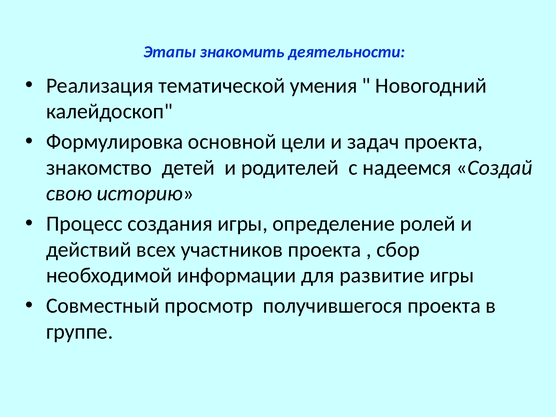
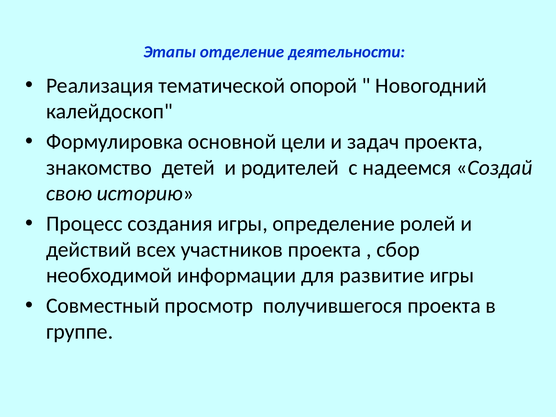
знакомить: знакомить -> отделение
умения: умения -> опорой
